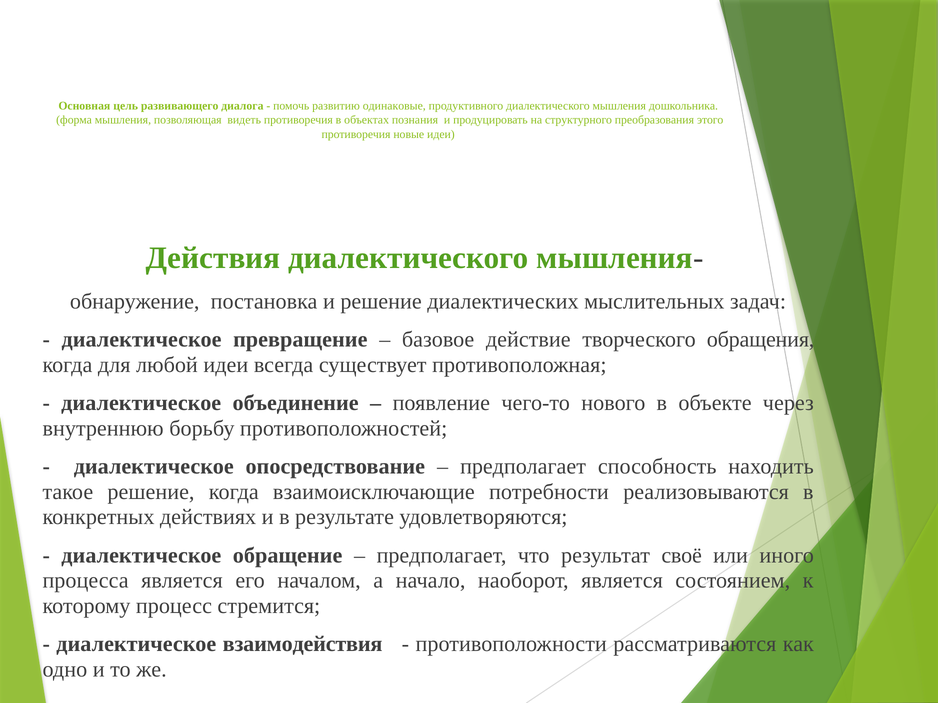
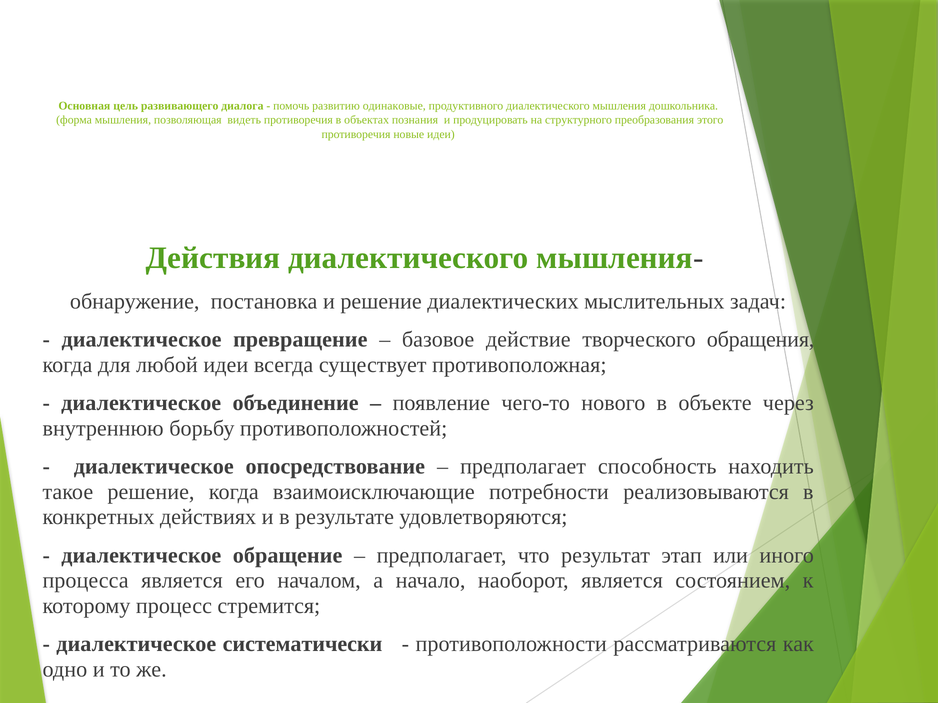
своё: своё -> этап
взаимодействия: взаимодействия -> систематически
